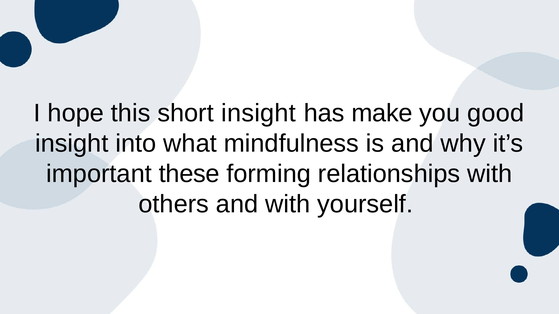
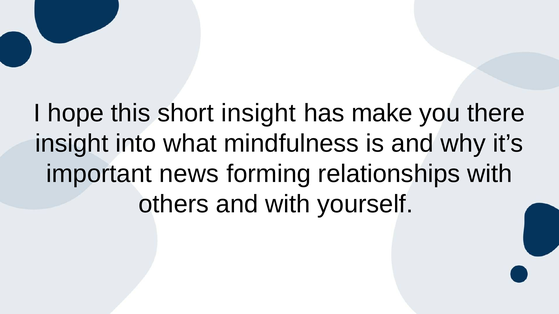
good: good -> there
these: these -> news
